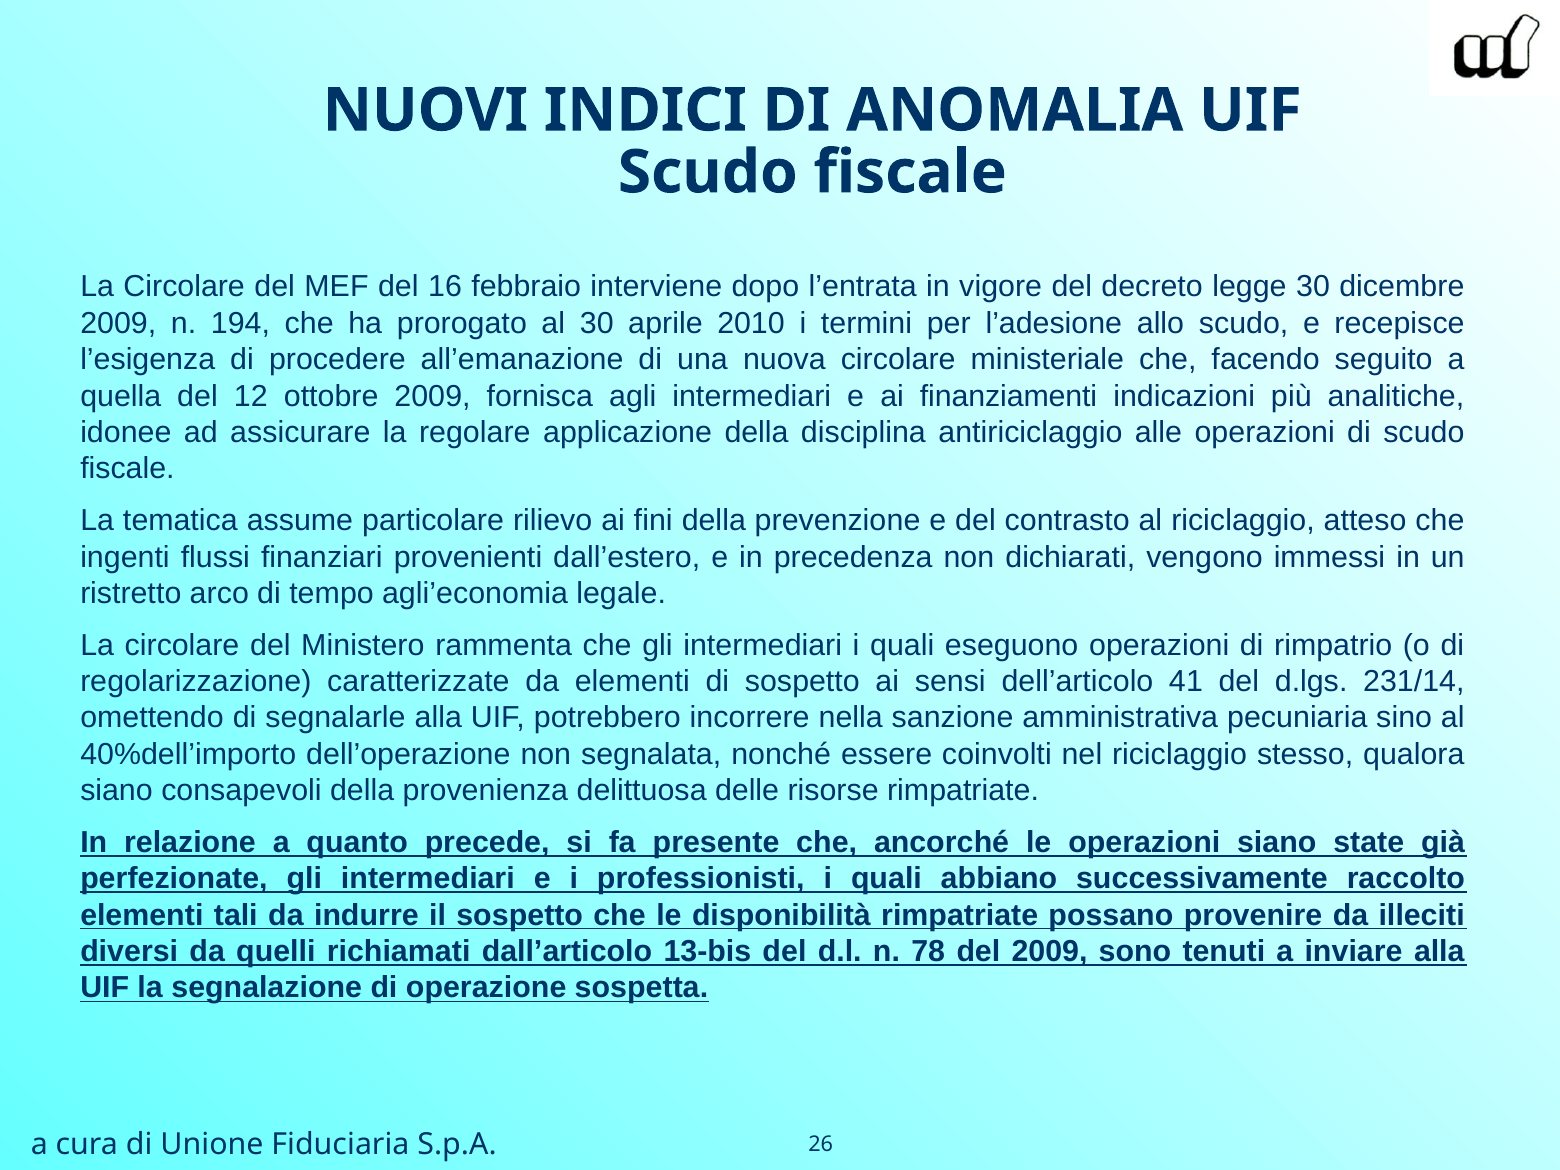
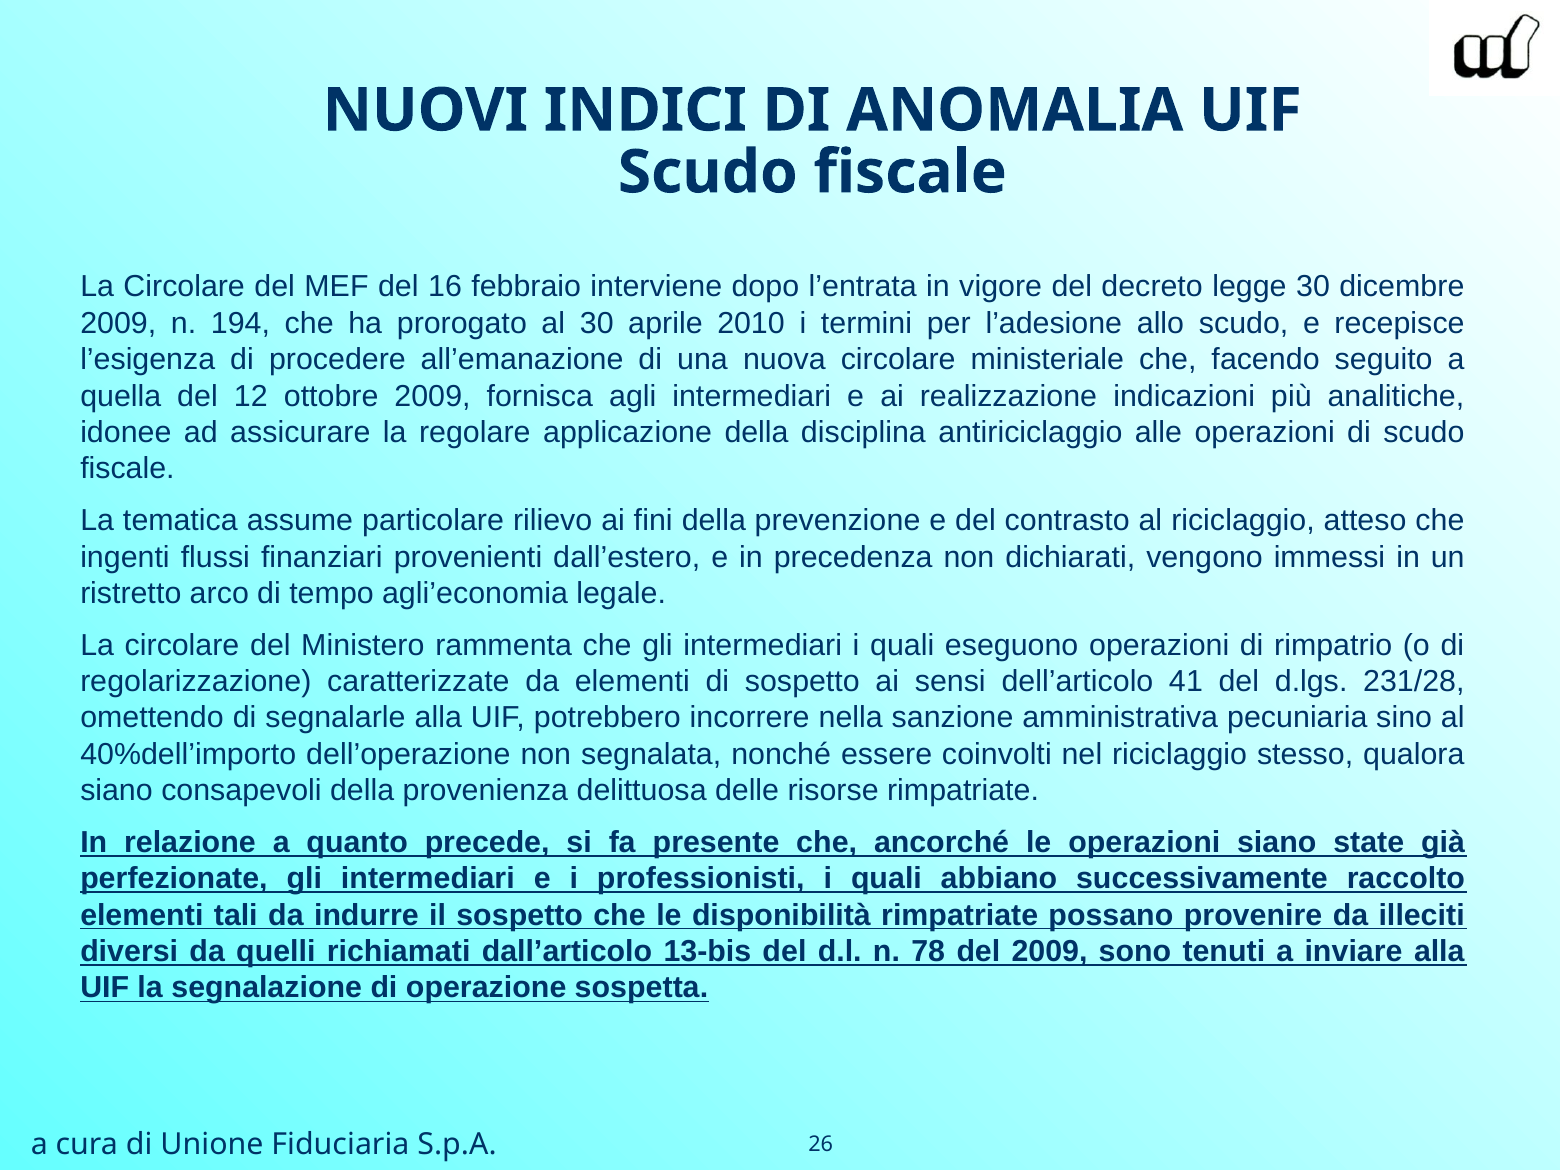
finanziamenti: finanziamenti -> realizzazione
231/14: 231/14 -> 231/28
